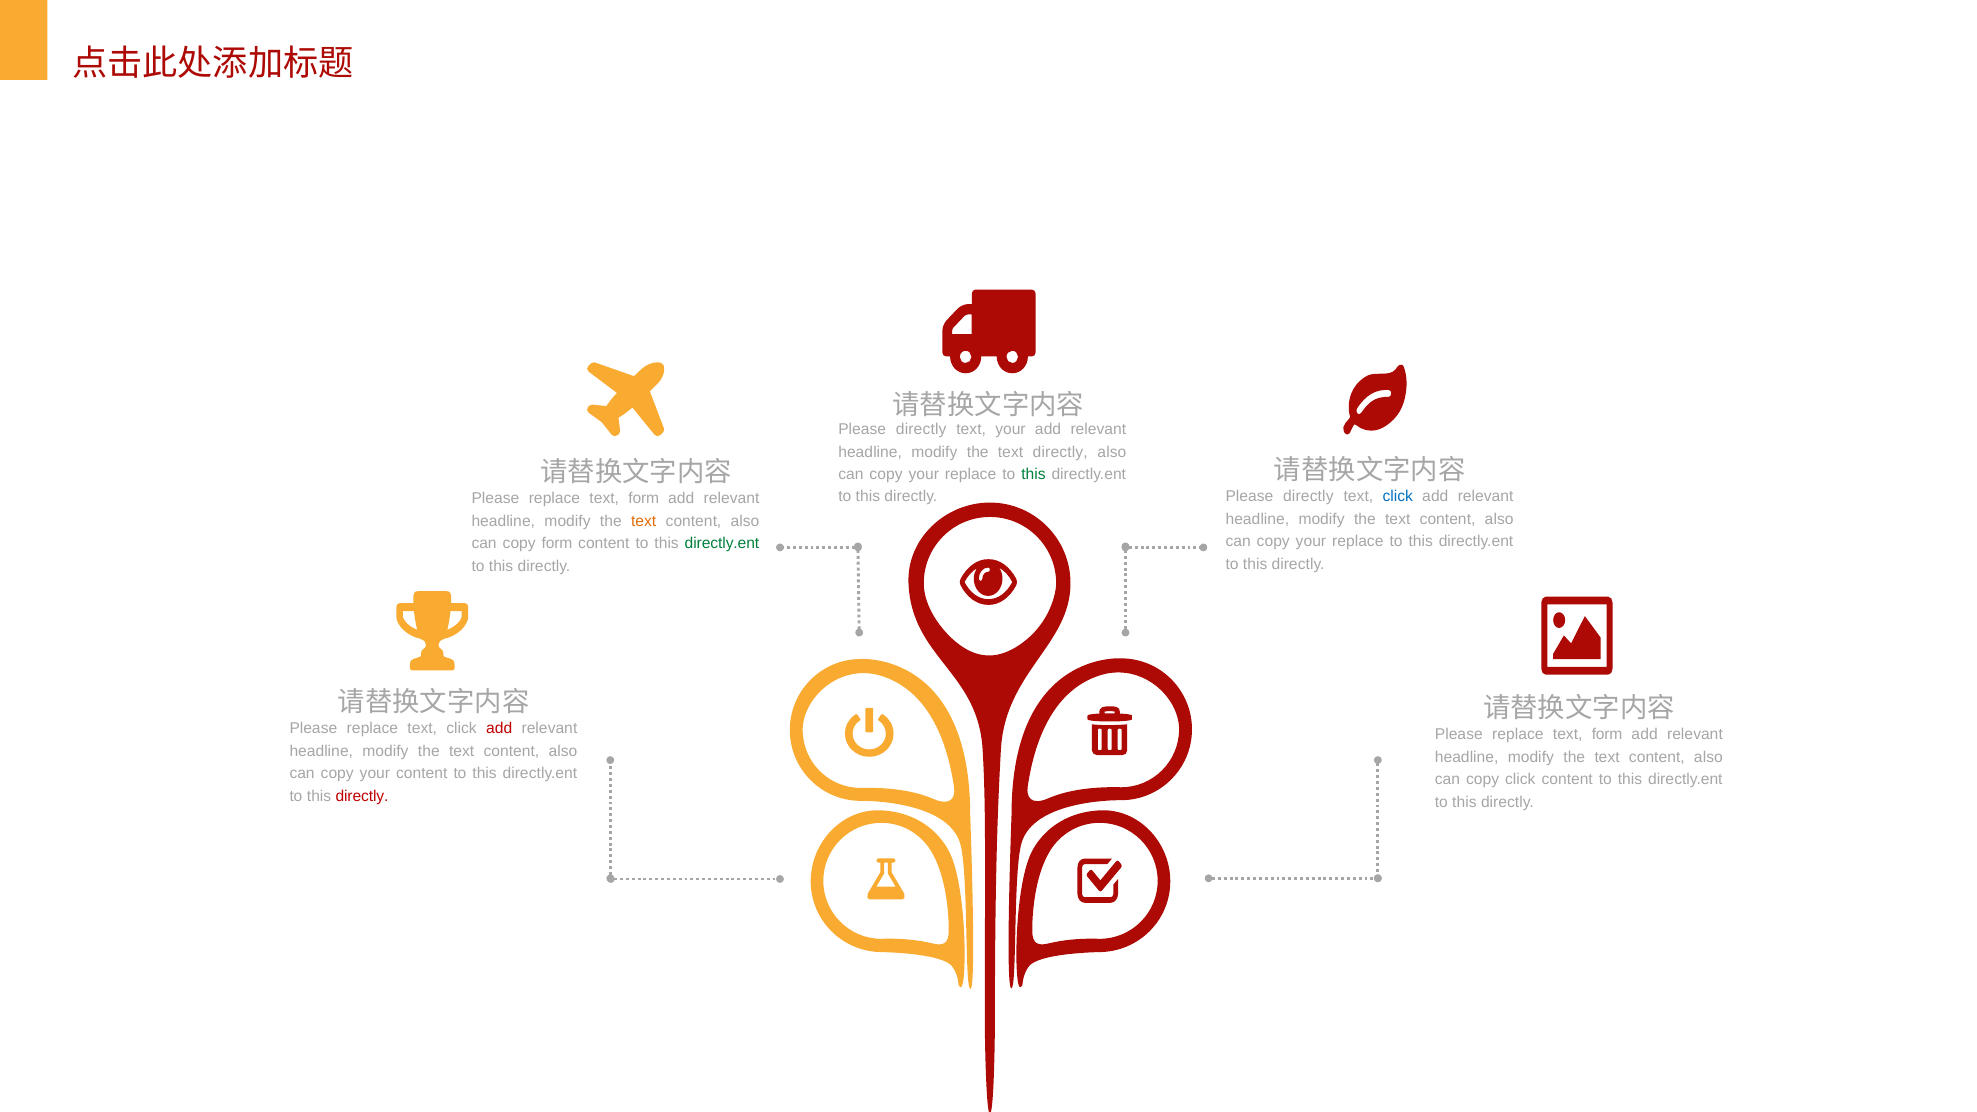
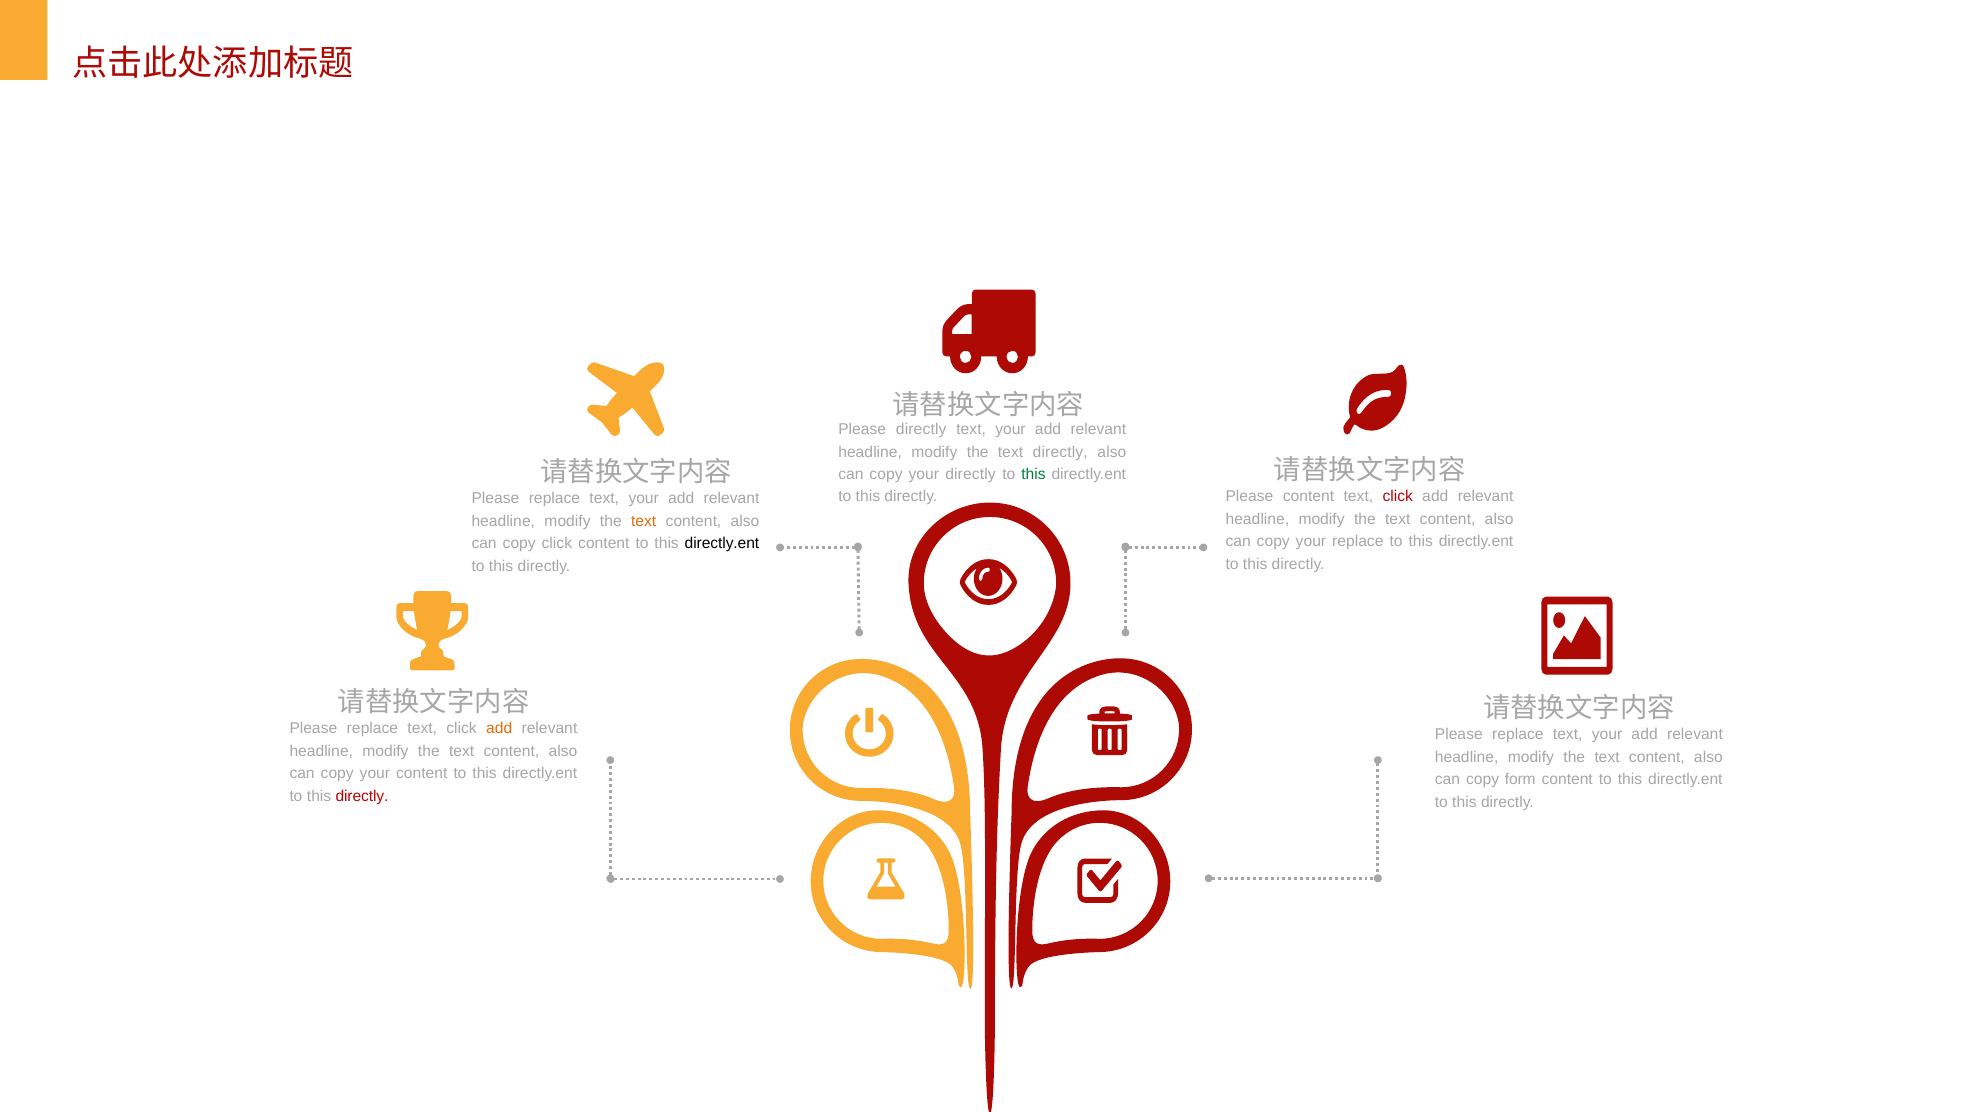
replace at (971, 474): replace -> directly
directly at (1308, 497): directly -> content
click at (1398, 497) colour: blue -> red
form at (644, 499): form -> your
copy form: form -> click
directly.ent at (722, 544) colour: green -> black
add at (499, 729) colour: red -> orange
form at (1607, 735): form -> your
copy click: click -> form
